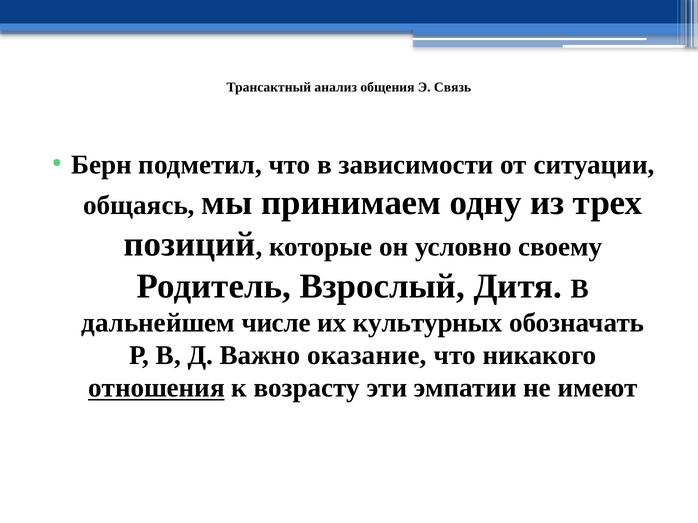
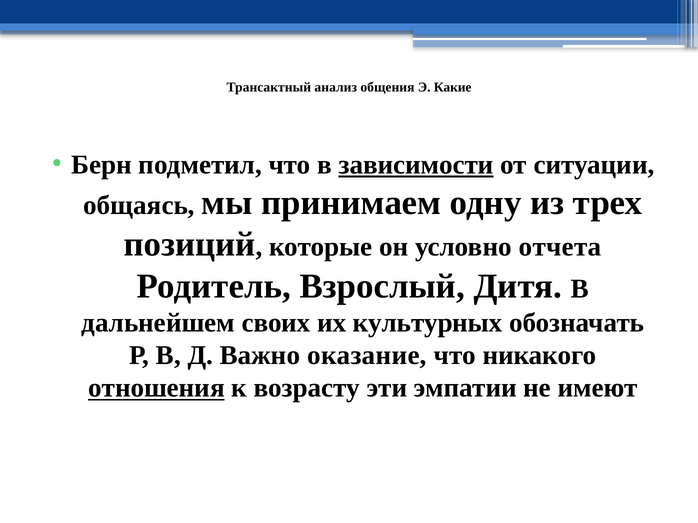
Связь: Связь -> Какие
зависимости underline: none -> present
своему: своему -> отчета
числе: числе -> своих
